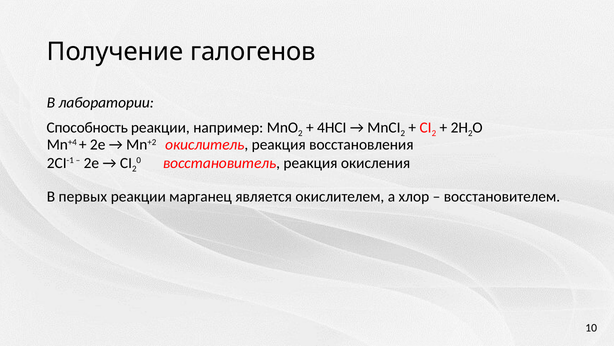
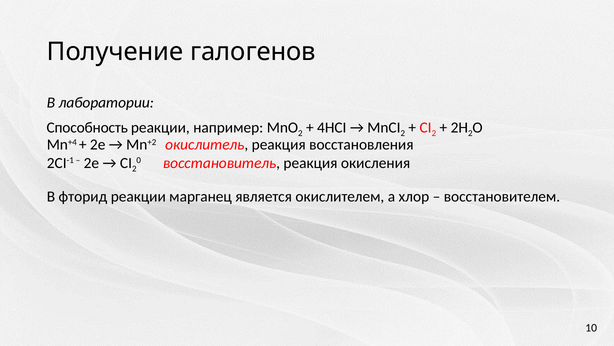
первых: первых -> фторид
